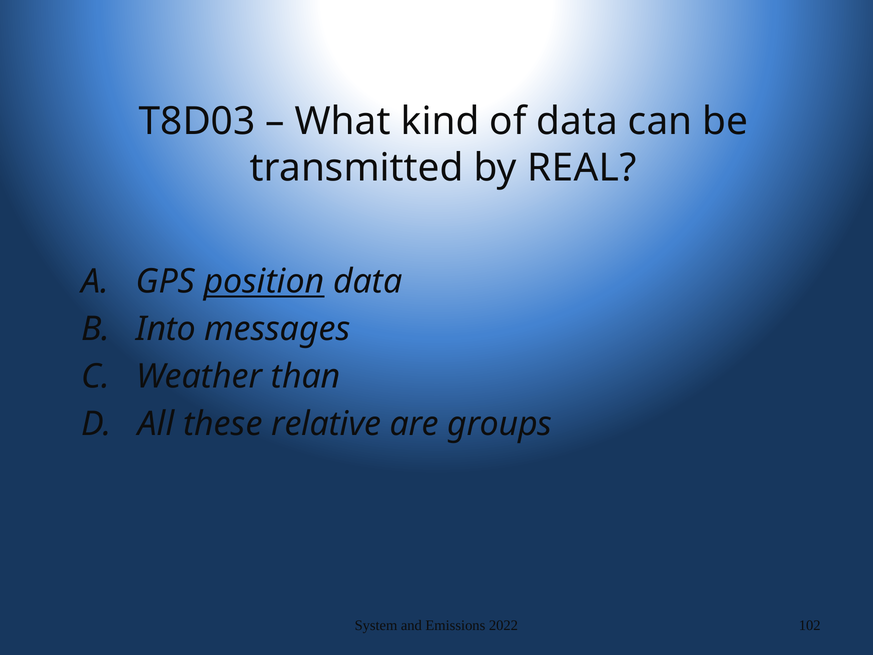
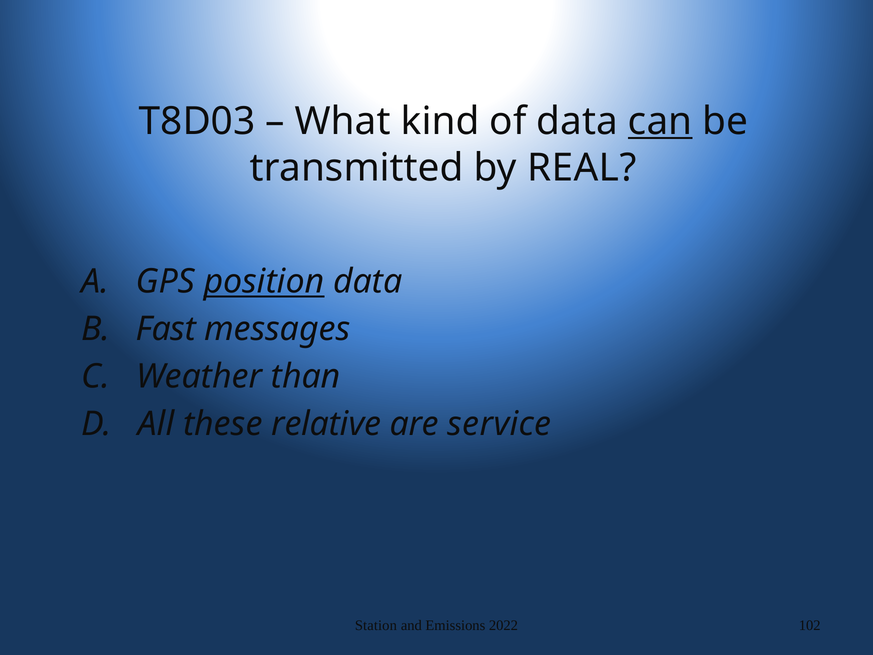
can underline: none -> present
Into: Into -> Fast
groups: groups -> service
System: System -> Station
